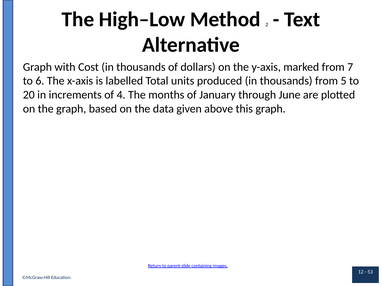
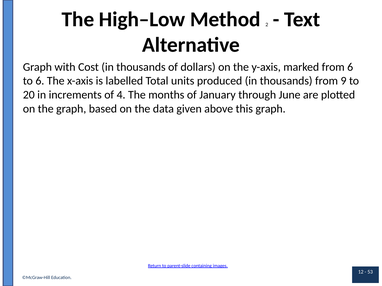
from 7: 7 -> 6
5: 5 -> 9
